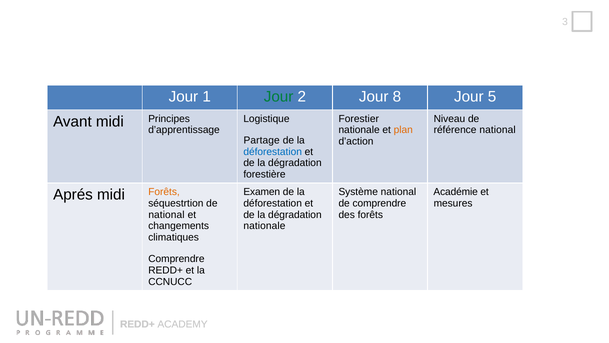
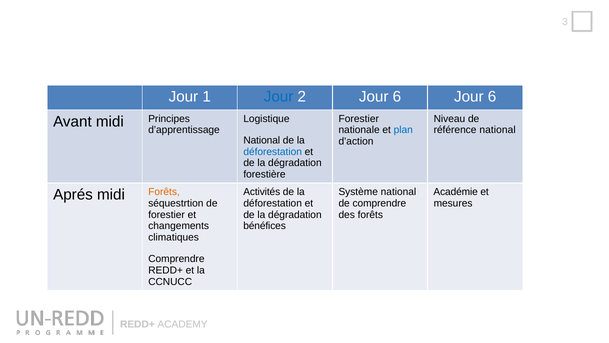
Jour at (279, 97) colour: green -> blue
2 Jour 8: 8 -> 6
5 at (492, 97): 5 -> 6
plan colour: orange -> blue
Partage at (262, 140): Partage -> National
Examen: Examen -> Activités
national at (166, 214): national -> forestier
nationale at (264, 226): nationale -> bénéfices
